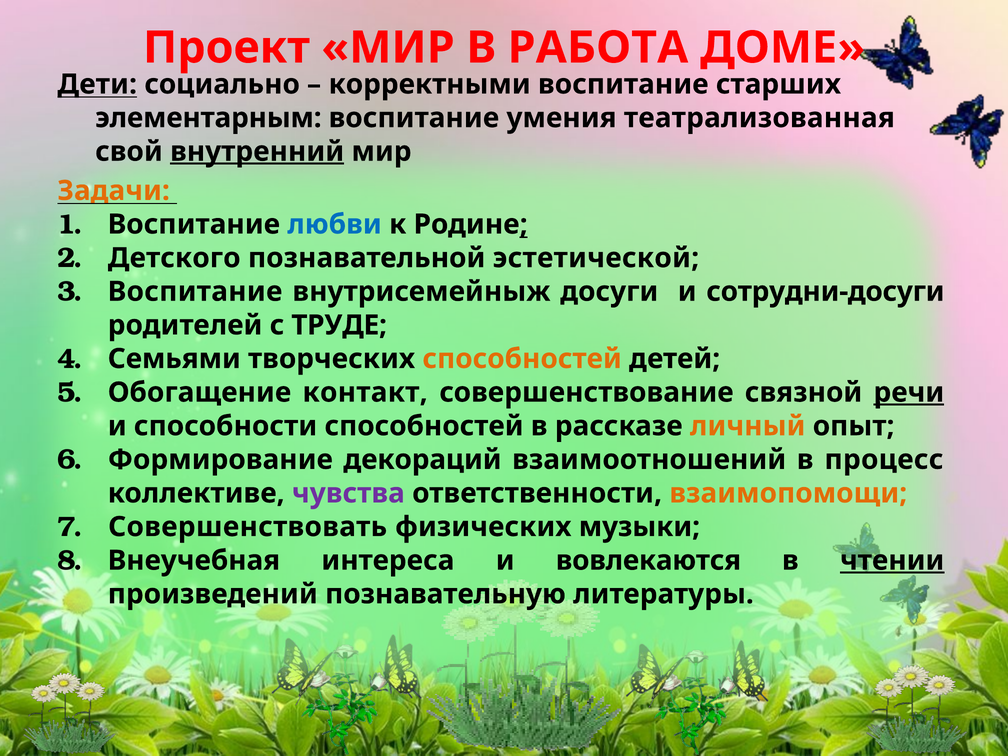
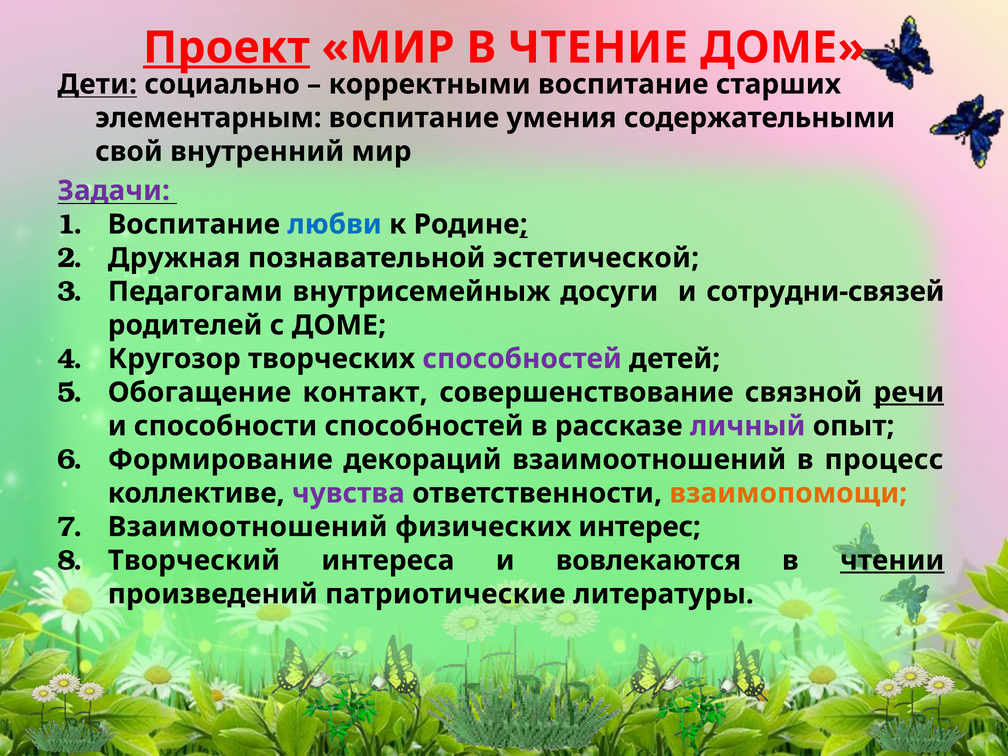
Проект underline: none -> present
РАБОТА: РАБОТА -> ЧТЕНИЕ
театрализованная: театрализованная -> содержательными
внутренний underline: present -> none
Задачи colour: orange -> purple
Детского: Детского -> Дружная
Воспитание at (195, 292): Воспитание -> Педагогами
сотрудни-досуги: сотрудни-досуги -> сотрудни-связей
с ТРУДЕ: ТРУДЕ -> ДОМЕ
Семьями: Семьями -> Кругозор
способностей at (522, 359) colour: orange -> purple
личный colour: orange -> purple
Совершенствовать at (248, 527): Совершенствовать -> Взаимоотношений
музыки: музыки -> интерес
Внеучебная: Внеучебная -> Творческий
познавательную: познавательную -> патриотические
